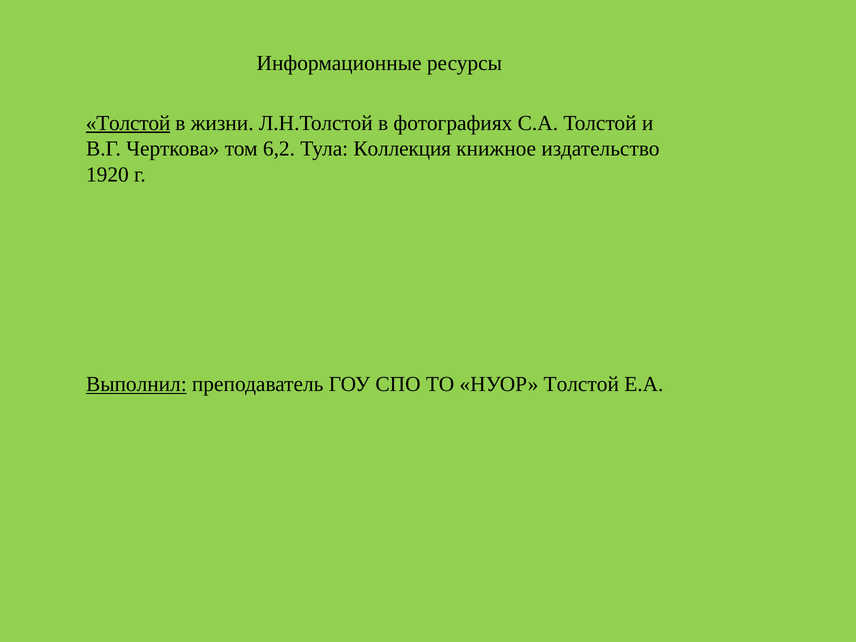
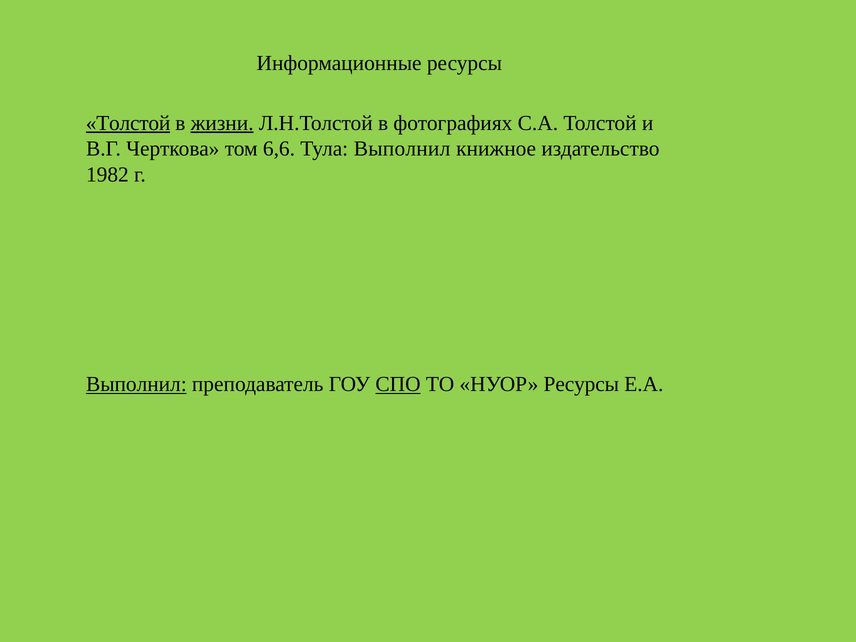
жизни underline: none -> present
6,2: 6,2 -> 6,6
Тула Коллекция: Коллекция -> Выполнил
1920: 1920 -> 1982
СПО underline: none -> present
НУОР Толстой: Толстой -> Ресурсы
